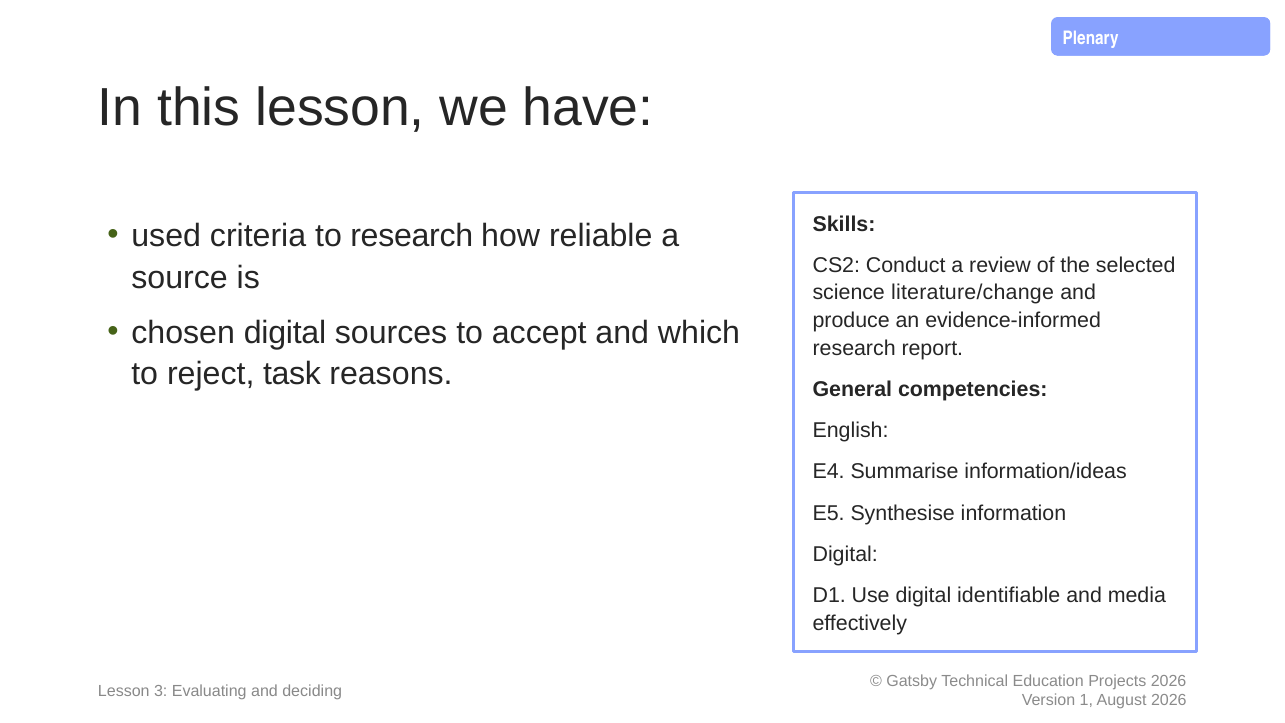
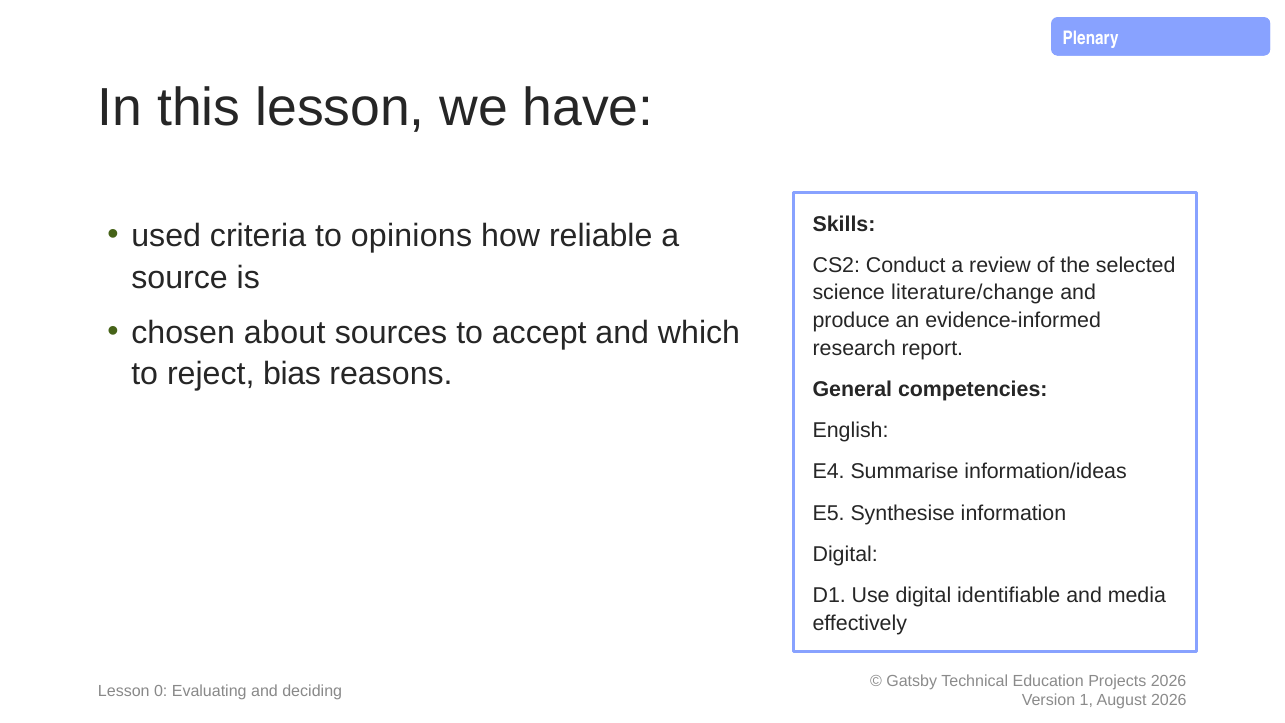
to research: research -> opinions
chosen digital: digital -> about
task: task -> bias
3: 3 -> 0
